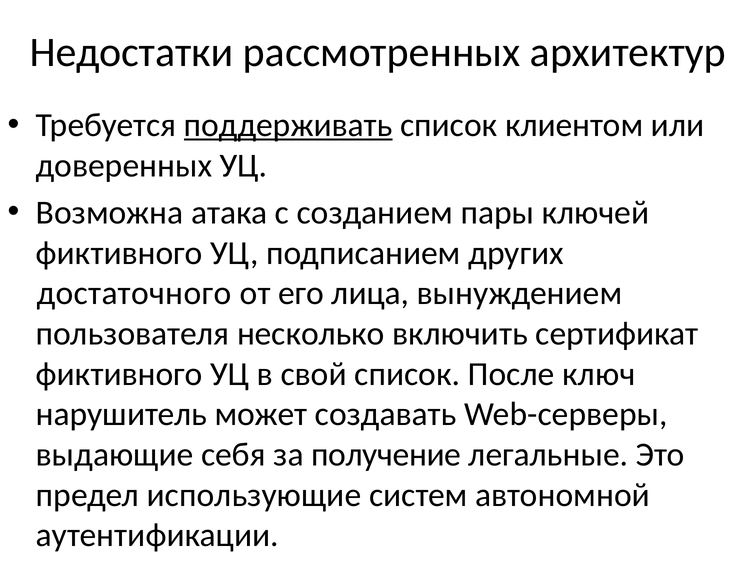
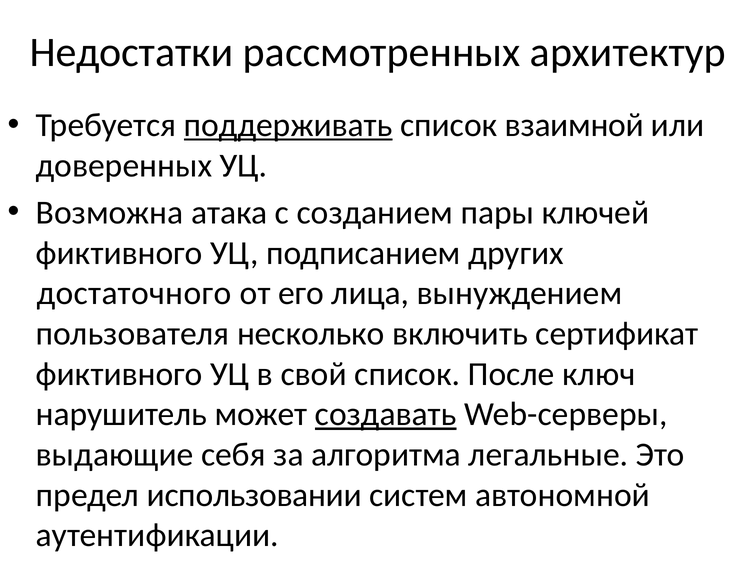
клиентом: клиентом -> взаимной
создавать underline: none -> present
получение: получение -> алгоритма
использующие: использующие -> использовании
